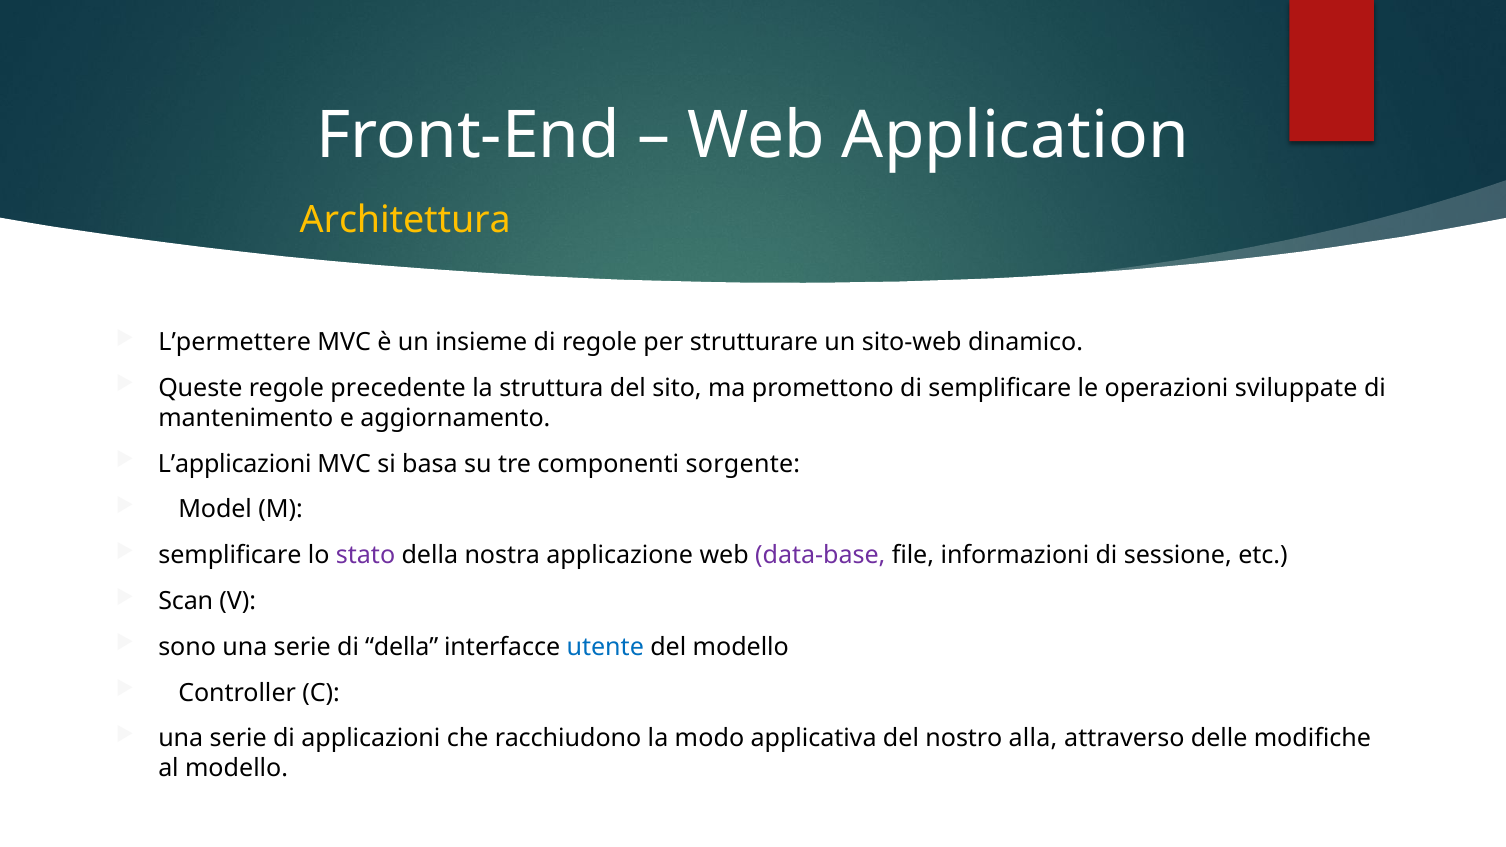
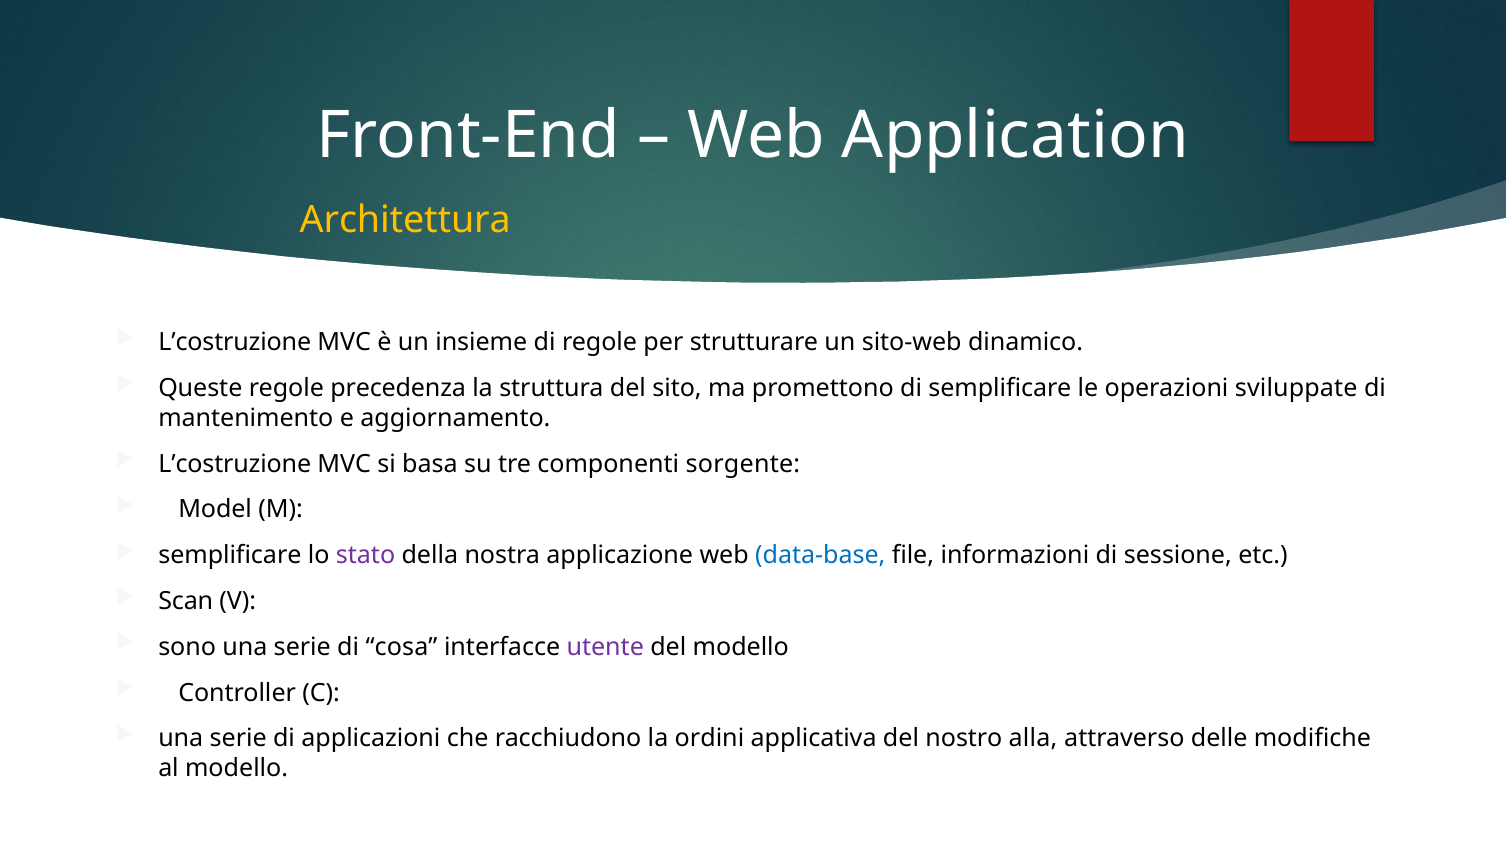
L’permettere at (235, 342): L’permettere -> L’costruzione
precedente: precedente -> precedenza
L’applicazioni at (235, 464): L’applicazioni -> L’costruzione
data-base colour: purple -> blue
di della: della -> cosa
utente colour: blue -> purple
modo: modo -> ordini
